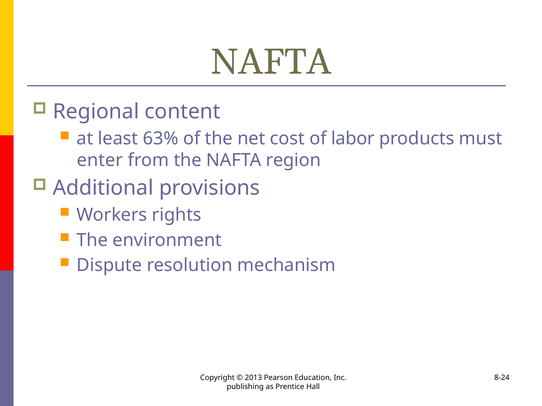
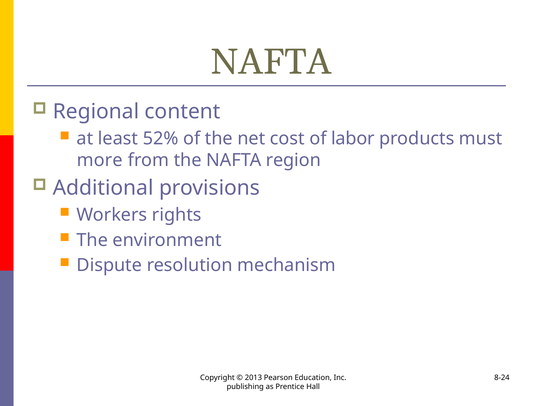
63%: 63% -> 52%
enter: enter -> more
